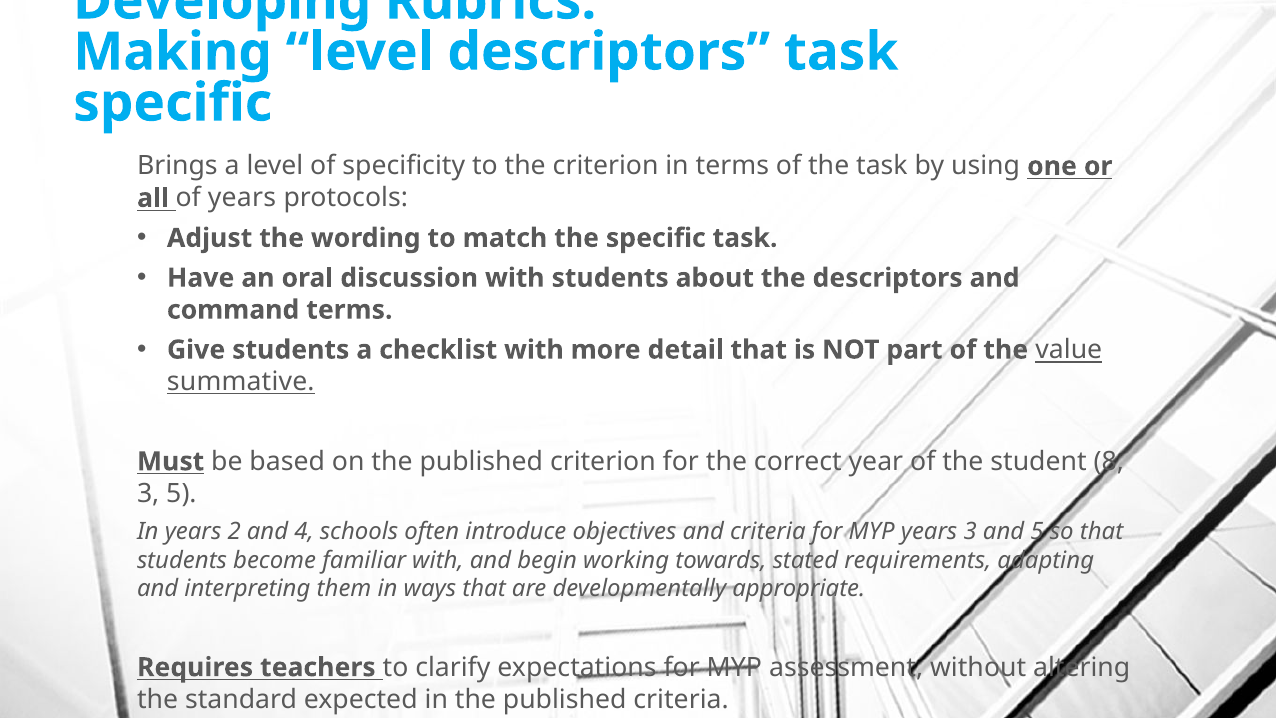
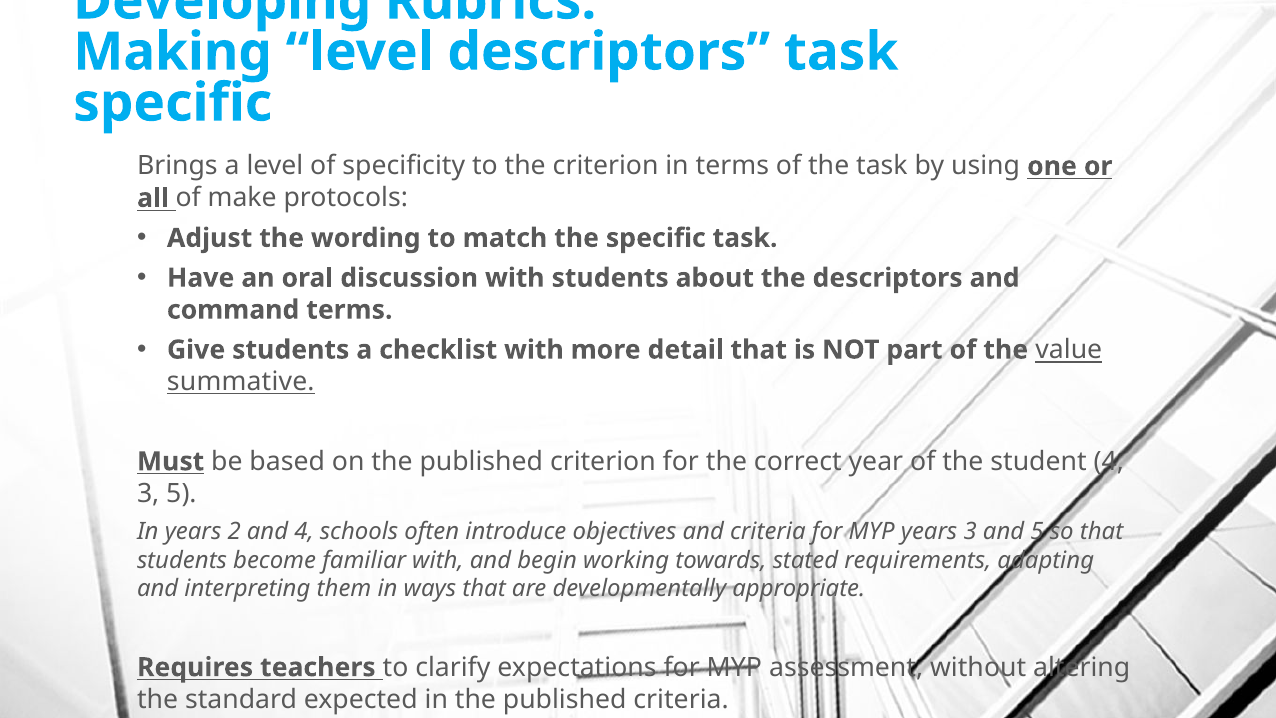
of years: years -> make
student 8: 8 -> 4
